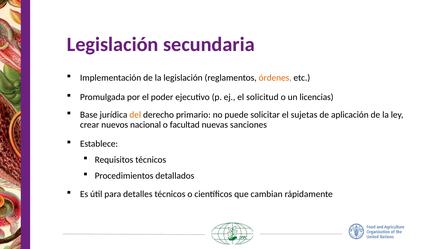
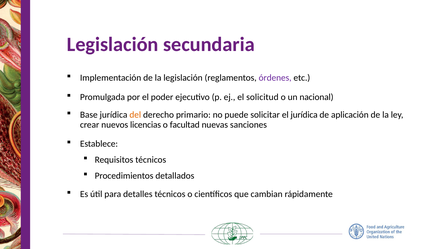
órdenes colour: orange -> purple
licencias: licencias -> nacional
el sujetas: sujetas -> jurídica
nacional: nacional -> licencias
